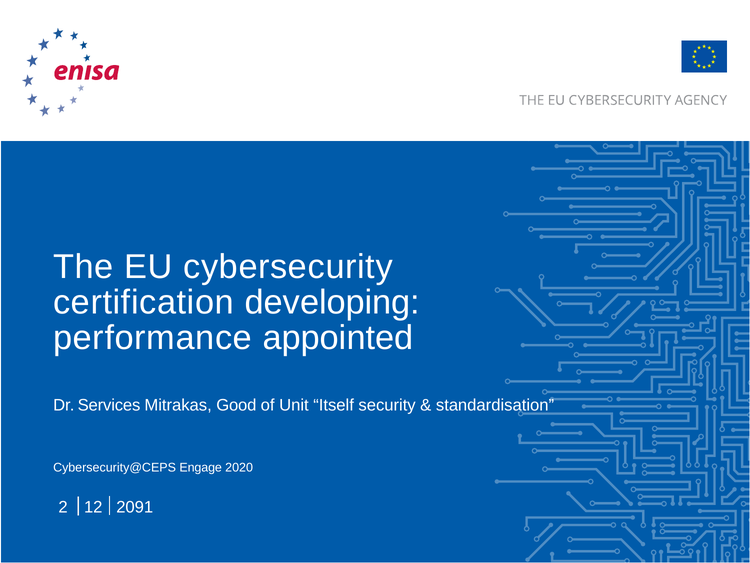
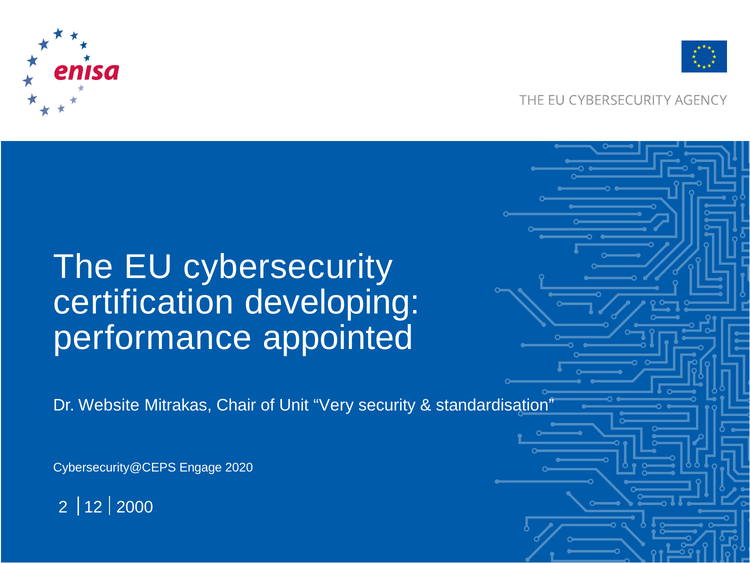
Services: Services -> Website
Good: Good -> Chair
Itself: Itself -> Very
2091: 2091 -> 2000
